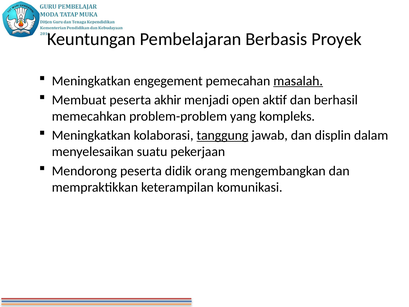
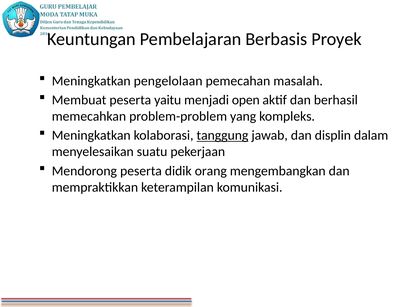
engegement: engegement -> pengelolaan
masalah underline: present -> none
akhir: akhir -> yaitu
